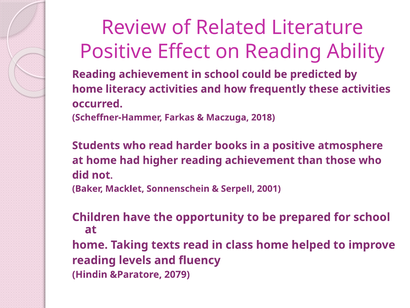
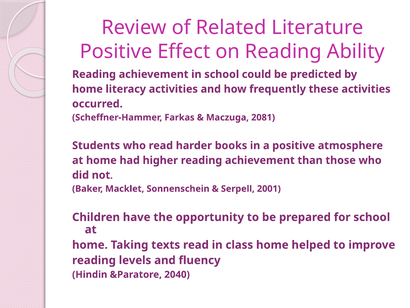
2018: 2018 -> 2081
2079: 2079 -> 2040
